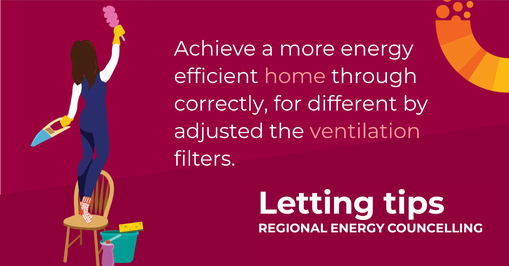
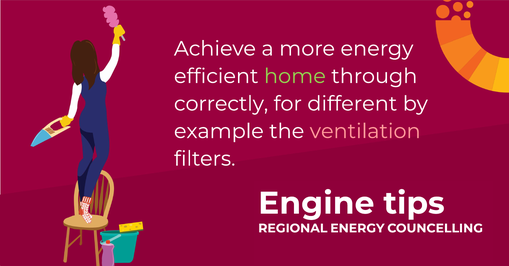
home colour: pink -> light green
adjusted: adjusted -> example
Letting: Letting -> Engine
